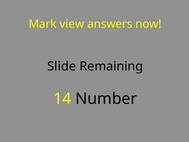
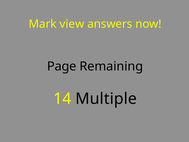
Slide: Slide -> Page
Number: Number -> Multiple
